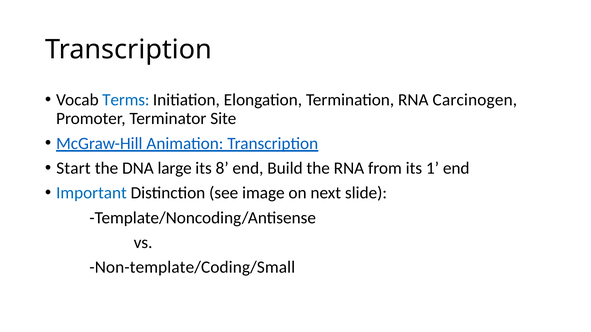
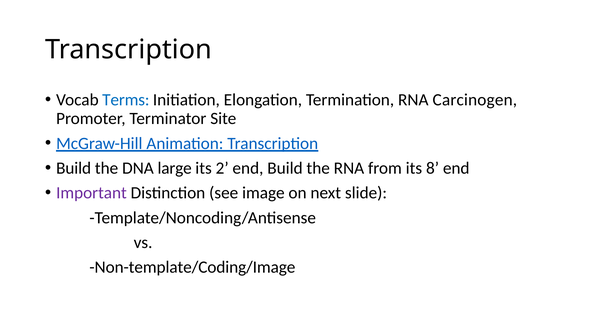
Start at (73, 168): Start -> Build
8: 8 -> 2
1: 1 -> 8
Important colour: blue -> purple
Non-template/Coding/Small: Non-template/Coding/Small -> Non-template/Coding/Image
